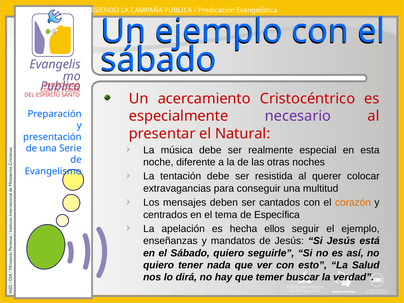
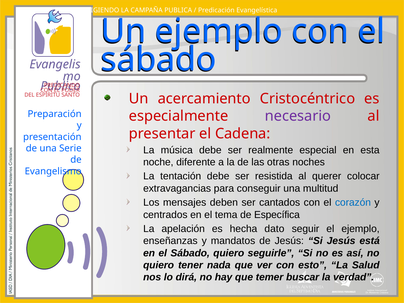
Natural: Natural -> Cadena
corazón colour: orange -> blue
ellos: ellos -> dato
